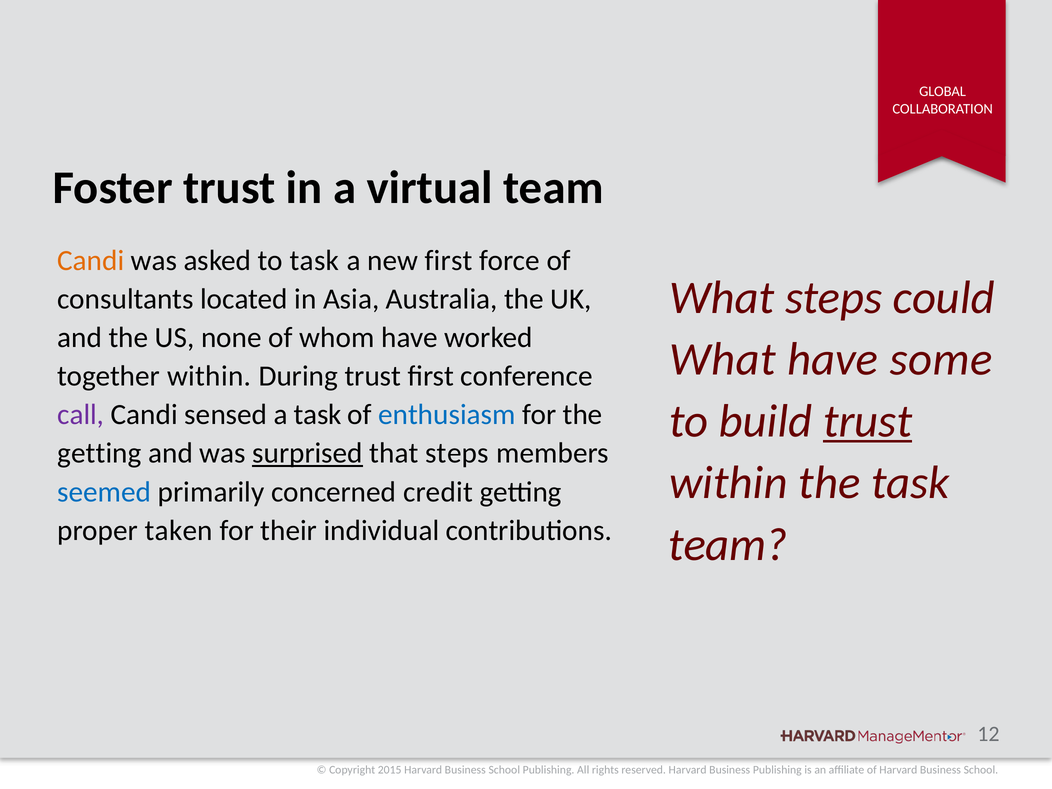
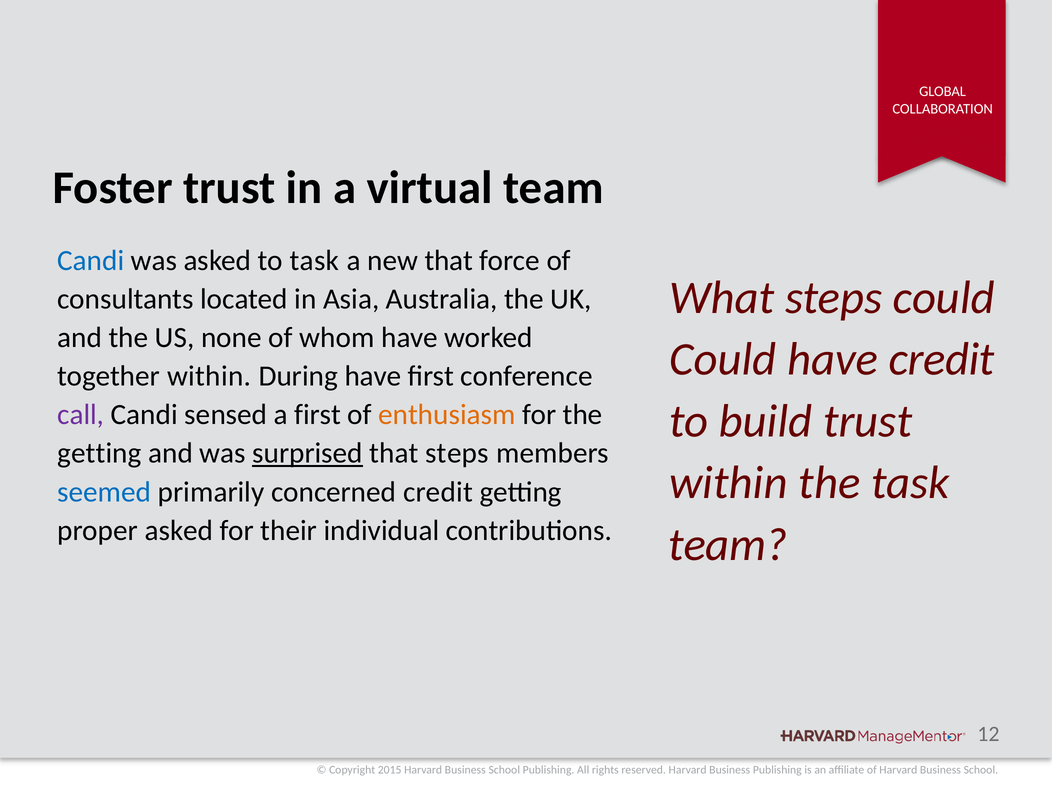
Candi at (91, 261) colour: orange -> blue
new first: first -> that
What at (723, 360): What -> Could
have some: some -> credit
During trust: trust -> have
trust at (868, 421) underline: present -> none
a task: task -> first
enthusiasm colour: blue -> orange
proper taken: taken -> asked
